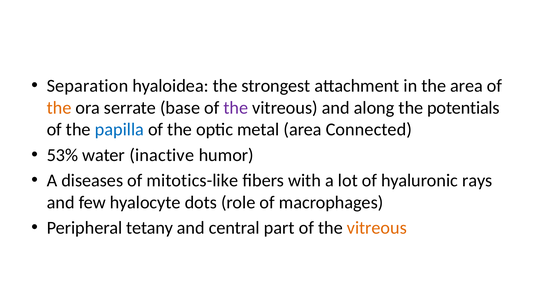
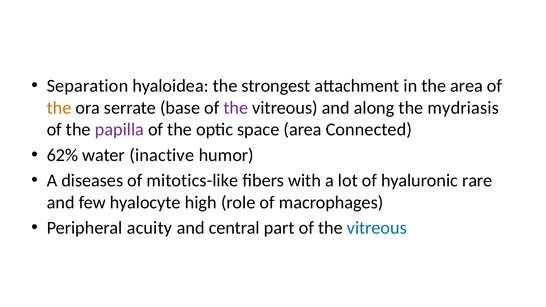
potentials: potentials -> mydriasis
papilla colour: blue -> purple
metal: metal -> space
53%: 53% -> 62%
rays: rays -> rare
dots: dots -> high
tetany: tetany -> acuity
vitreous at (377, 228) colour: orange -> blue
